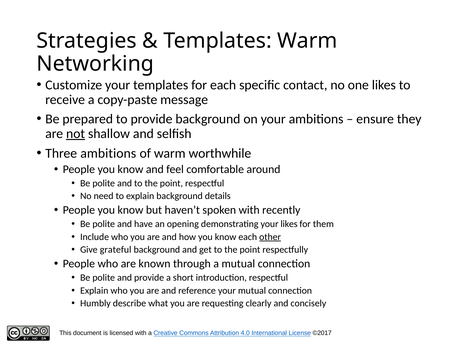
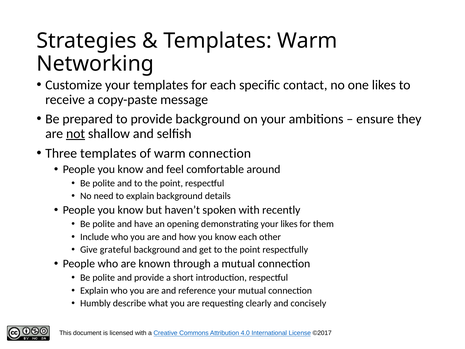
Three ambitions: ambitions -> templates
warm worthwhile: worthwhile -> connection
other underline: present -> none
